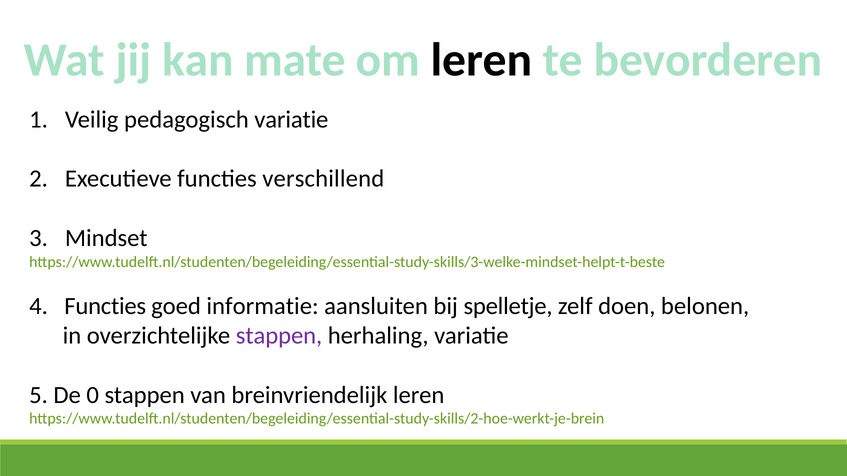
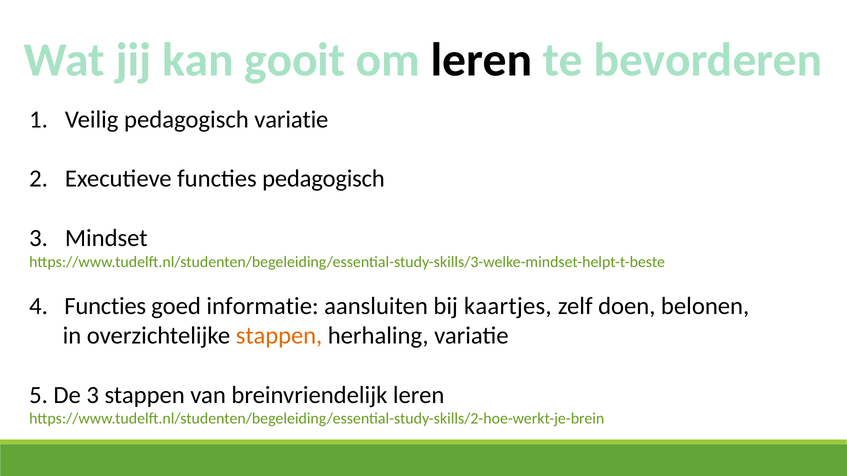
mate: mate -> gooit
functies verschillend: verschillend -> pedagogisch
spelletje: spelletje -> kaartjes
stappen at (279, 336) colour: purple -> orange
De 0: 0 -> 3
